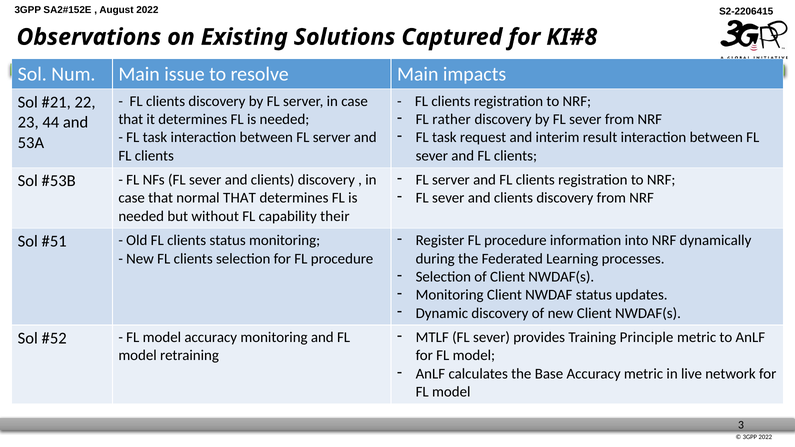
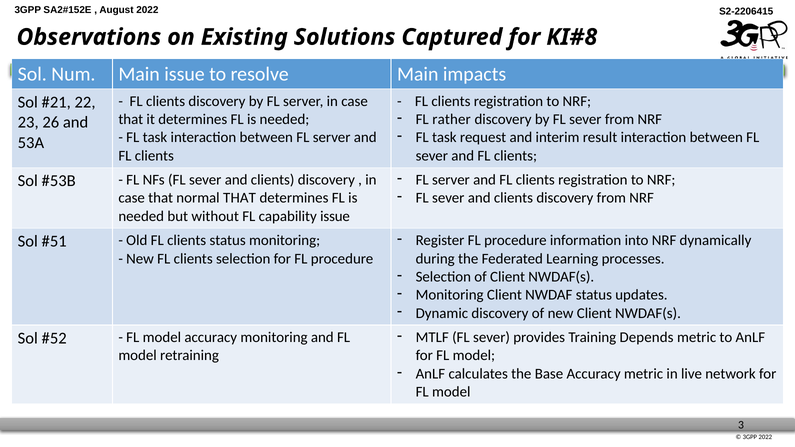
44: 44 -> 26
capability their: their -> issue
Principle: Principle -> Depends
